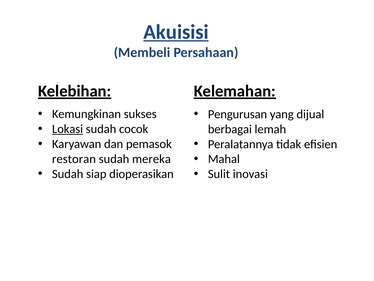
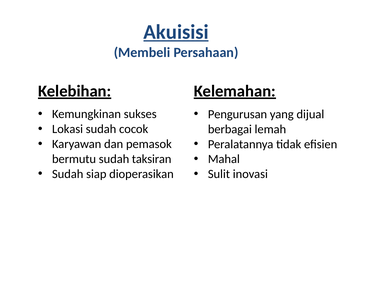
Lokasi underline: present -> none
restoran: restoran -> bermutu
mereka: mereka -> taksiran
